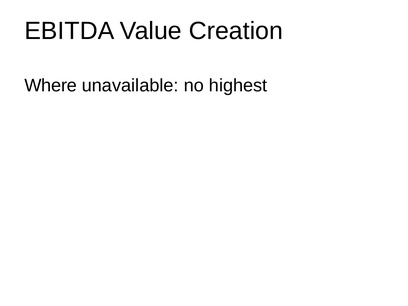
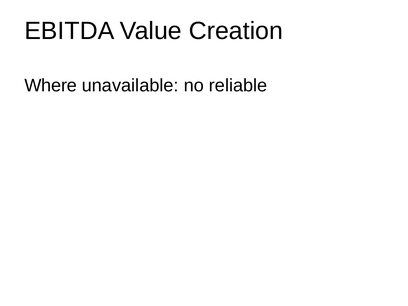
highest: highest -> reliable
